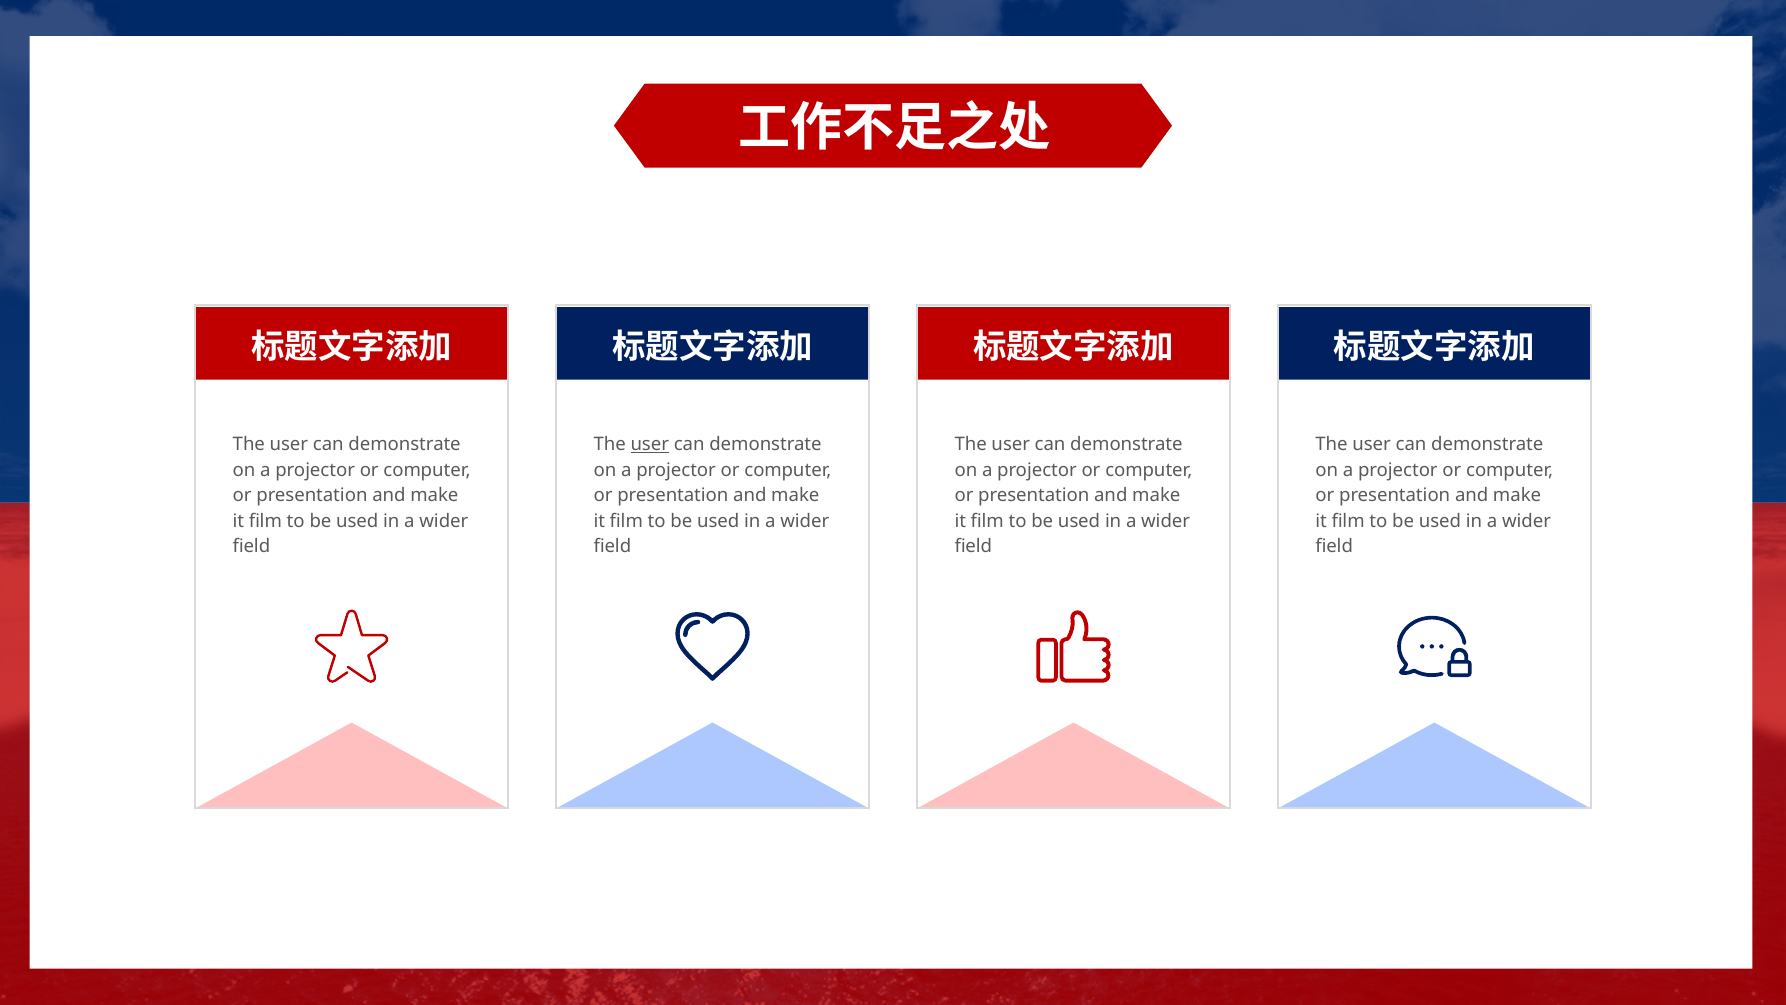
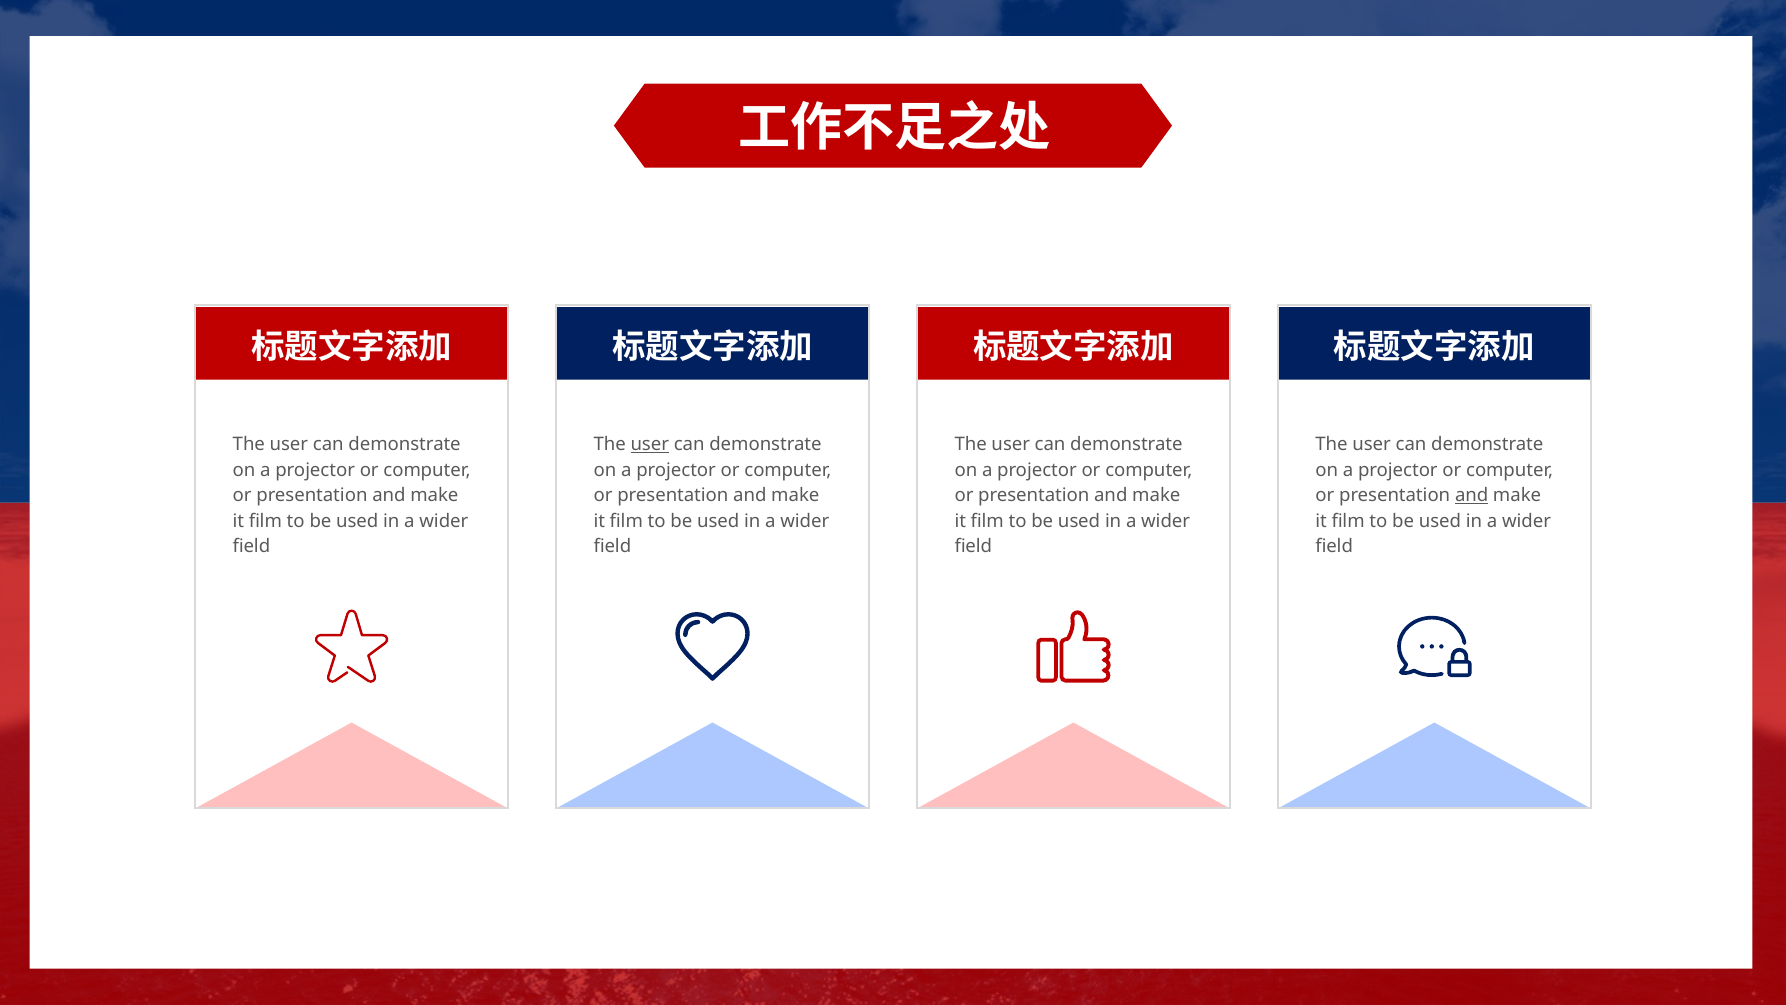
and at (1472, 495) underline: none -> present
